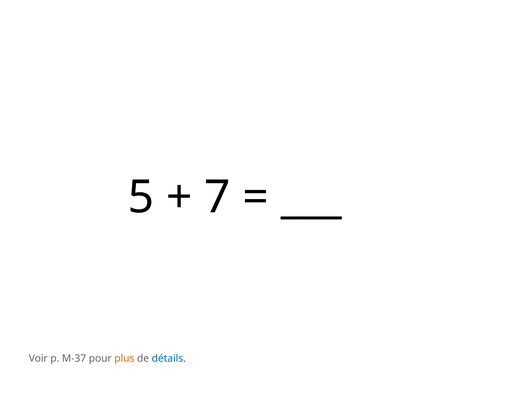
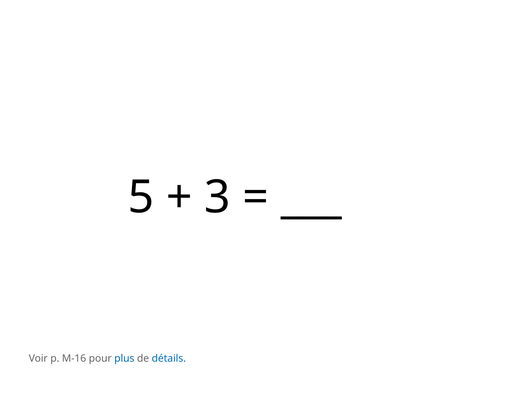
7: 7 -> 3
M-37: M-37 -> M-16
plus colour: orange -> blue
